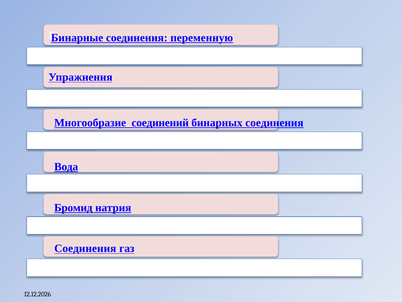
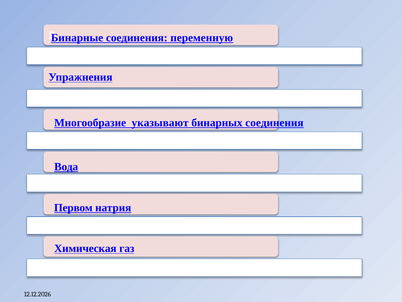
соединений: соединений -> указывают
Бромид: Бромид -> Первом
Соединения at (85, 248): Соединения -> Химическая
